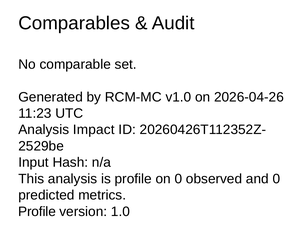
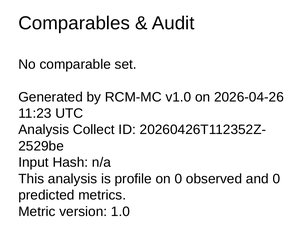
Impact: Impact -> Collect
Profile at (37, 212): Profile -> Metric
